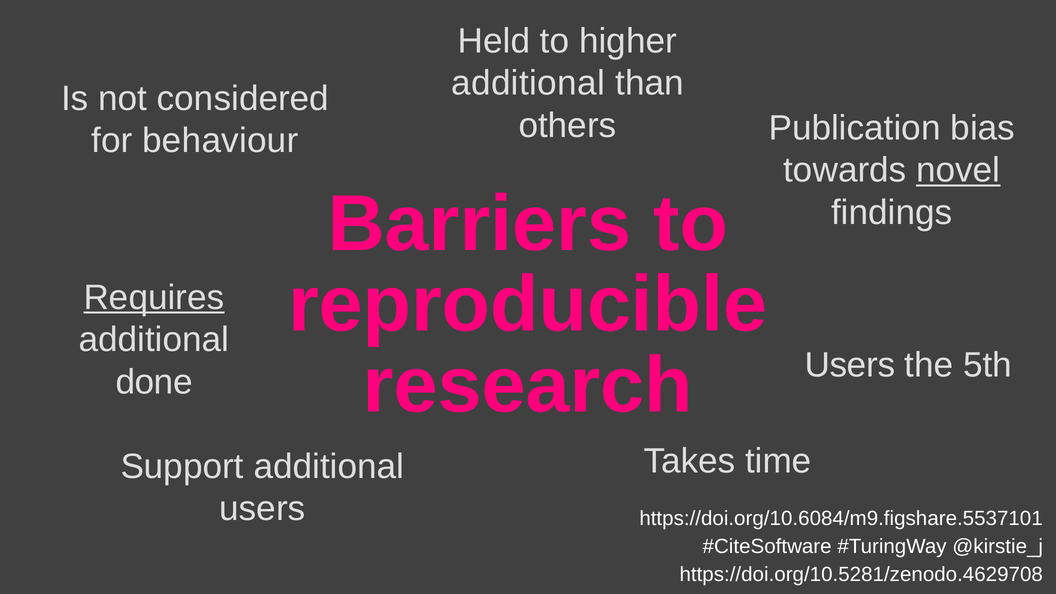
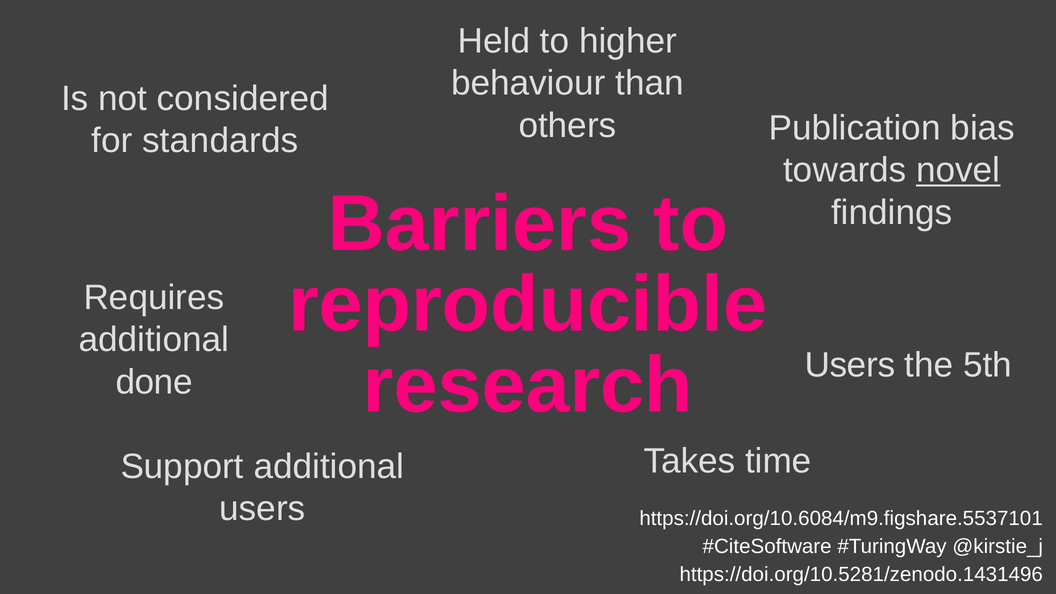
additional at (528, 83): additional -> behaviour
behaviour: behaviour -> standards
Requires underline: present -> none
https://doi.org/10.5281/zenodo.4629708: https://doi.org/10.5281/zenodo.4629708 -> https://doi.org/10.5281/zenodo.1431496
